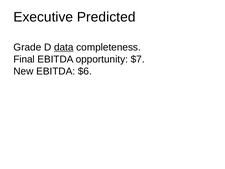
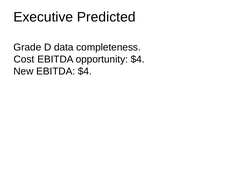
data underline: present -> none
Final: Final -> Cost
opportunity $7: $7 -> $4
EBITDA $6: $6 -> $4
